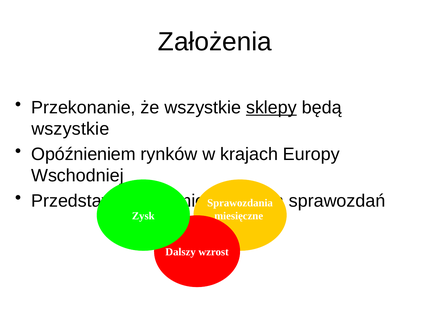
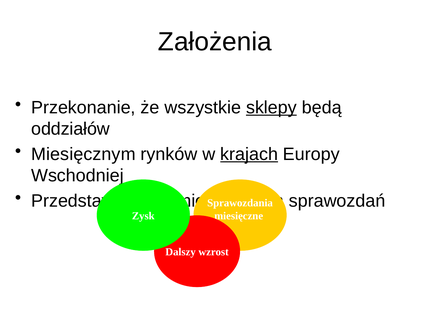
wszystkie at (70, 129): wszystkie -> oddziałów
Opóźnieniem: Opóźnieniem -> Miesięcznym
krajach underline: none -> present
